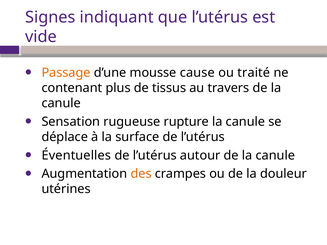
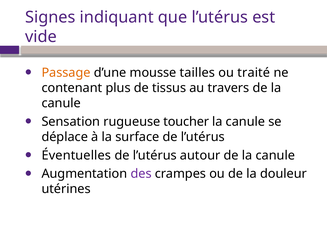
cause: cause -> tailles
rupture: rupture -> toucher
des colour: orange -> purple
